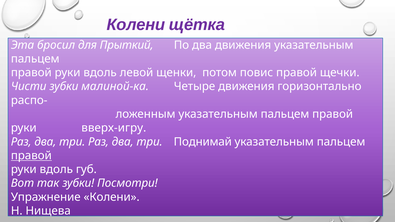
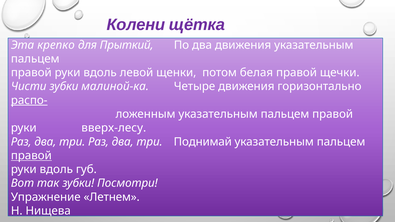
бросил: бросил -> крепко
повис: повис -> белая
распо- underline: none -> present
вверх-игру: вверх-игру -> вверх-лесу
Упражнение Колени: Колени -> Летнем
